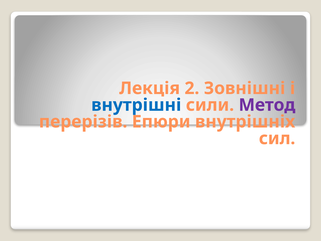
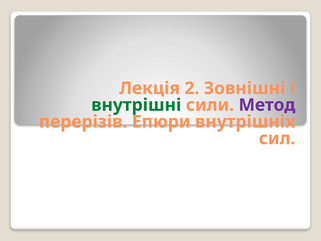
внутрішні colour: blue -> green
